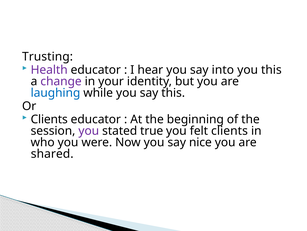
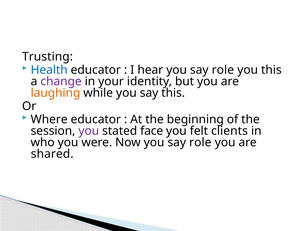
Health colour: purple -> blue
hear you say into: into -> role
laughing colour: blue -> orange
Clients at (49, 119): Clients -> Where
true: true -> face
Now you say nice: nice -> role
